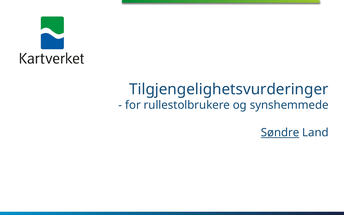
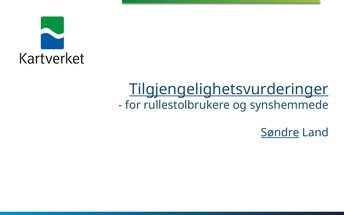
Tilgjengelighetsvurderinger underline: none -> present
